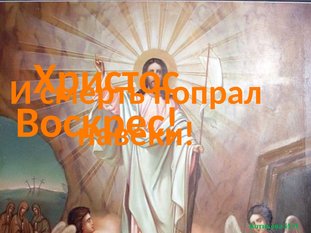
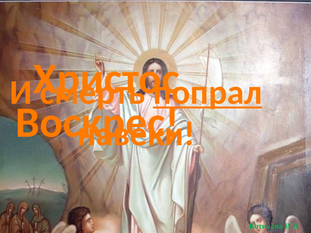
попрал underline: none -> present
